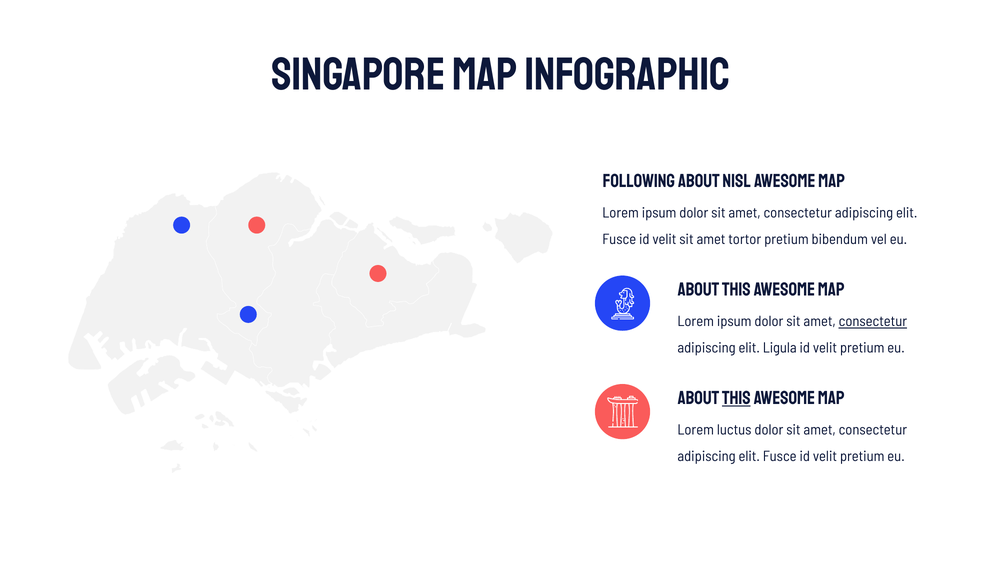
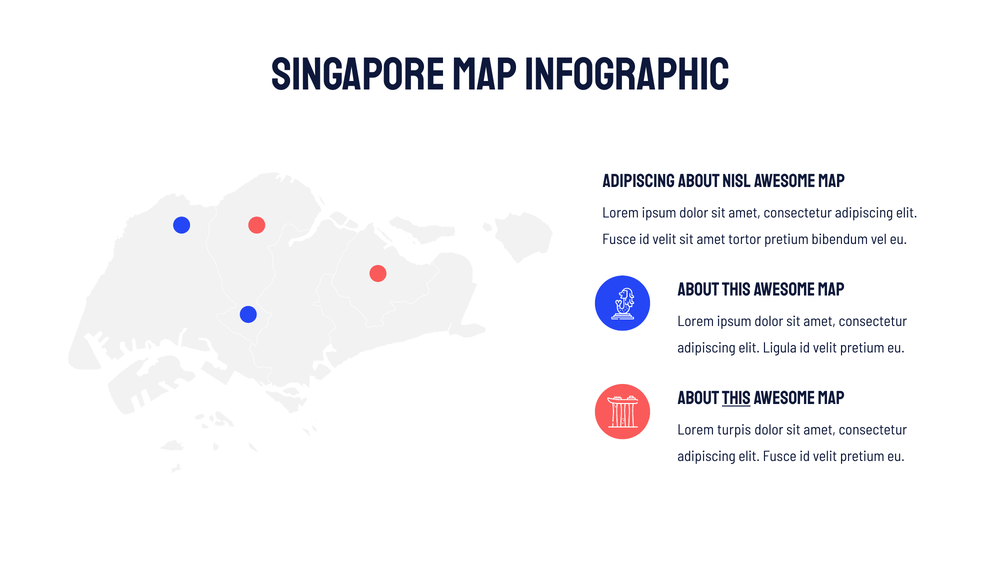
Following at (639, 181): Following -> Adipiscing
consectetur at (873, 321) underline: present -> none
luctus: luctus -> turpis
